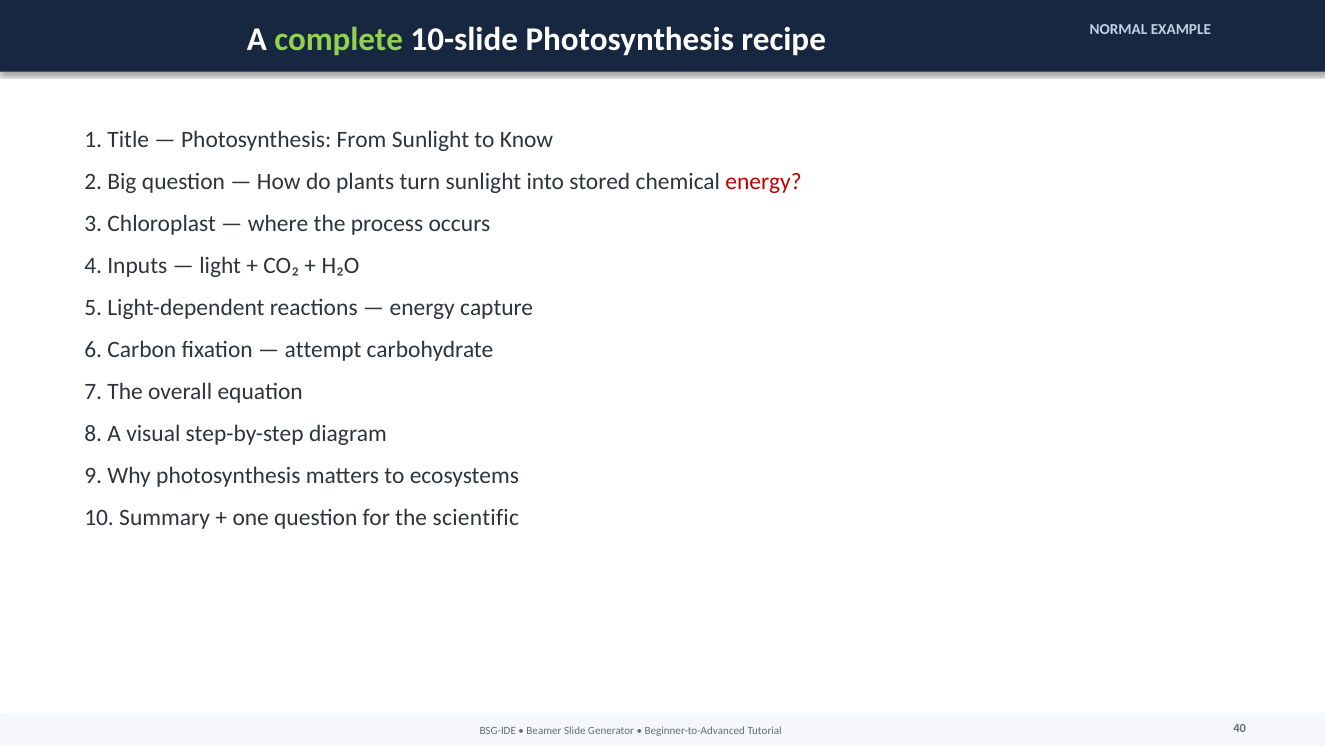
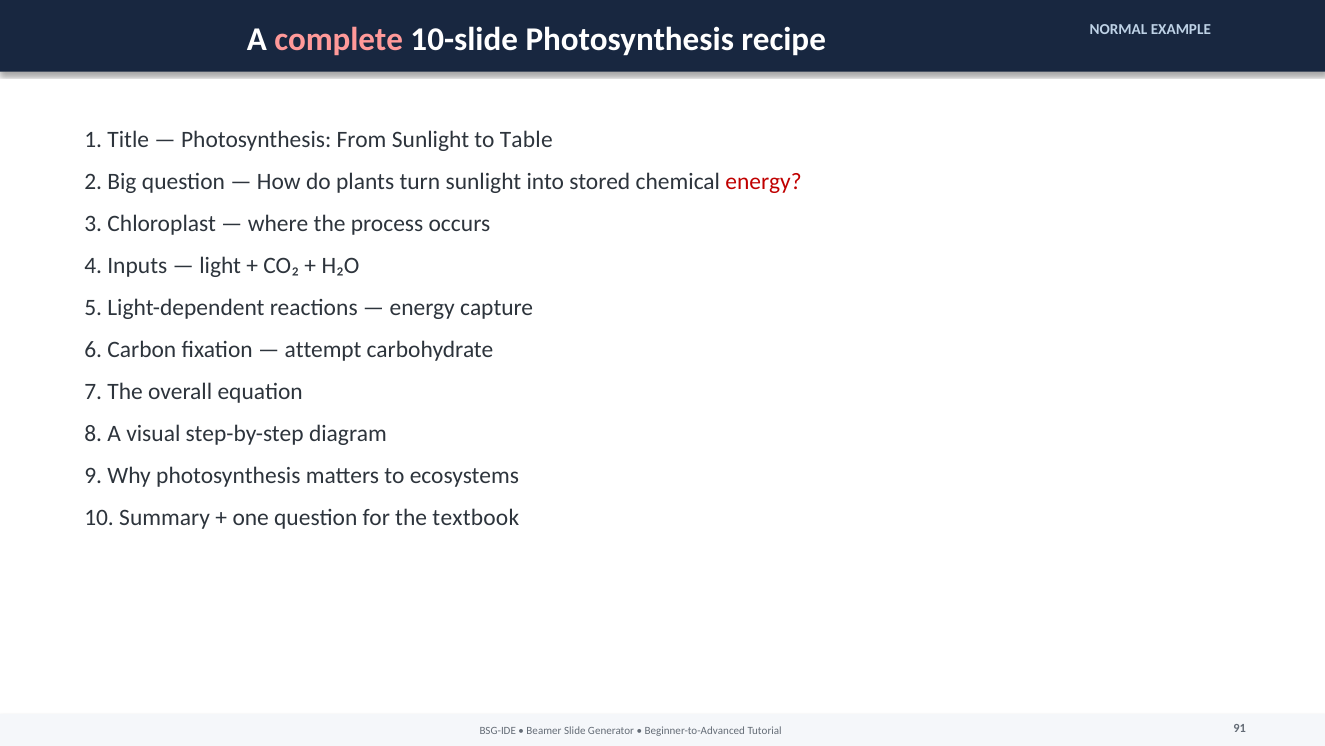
complete colour: light green -> pink
Know: Know -> Table
scientific: scientific -> textbook
40: 40 -> 91
